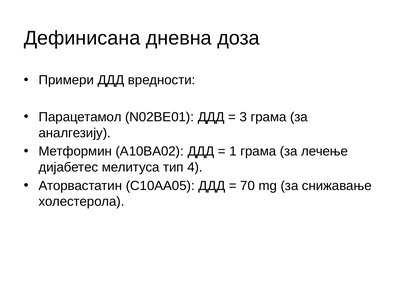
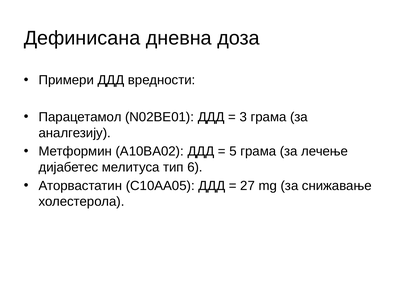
1: 1 -> 5
4: 4 -> 6
70: 70 -> 27
